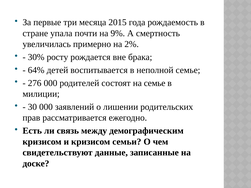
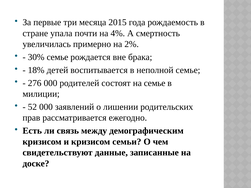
9%: 9% -> 4%
30% росту: росту -> семье
64%: 64% -> 18%
30: 30 -> 52
